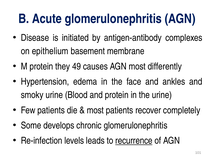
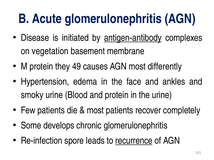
antigen-antibody underline: none -> present
epithelium: epithelium -> vegetation
levels: levels -> spore
